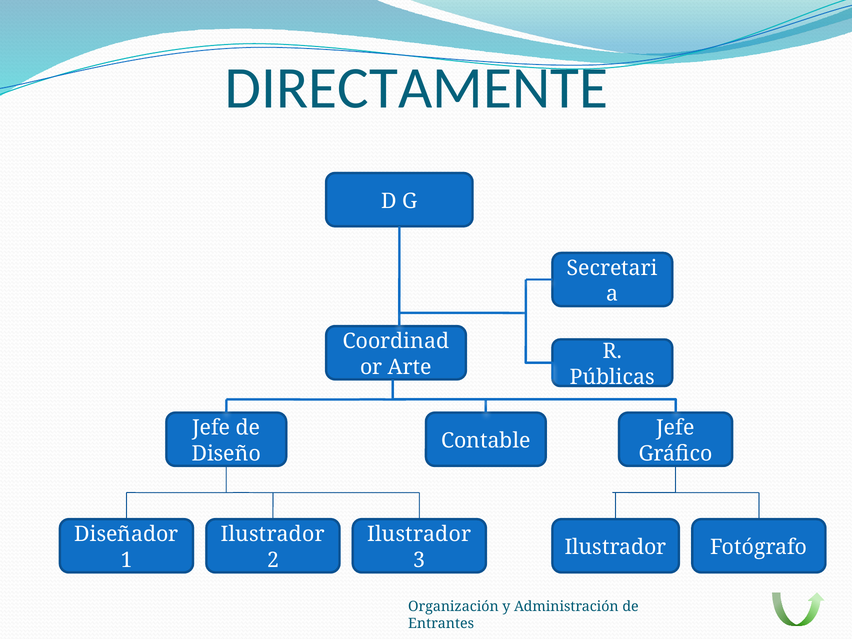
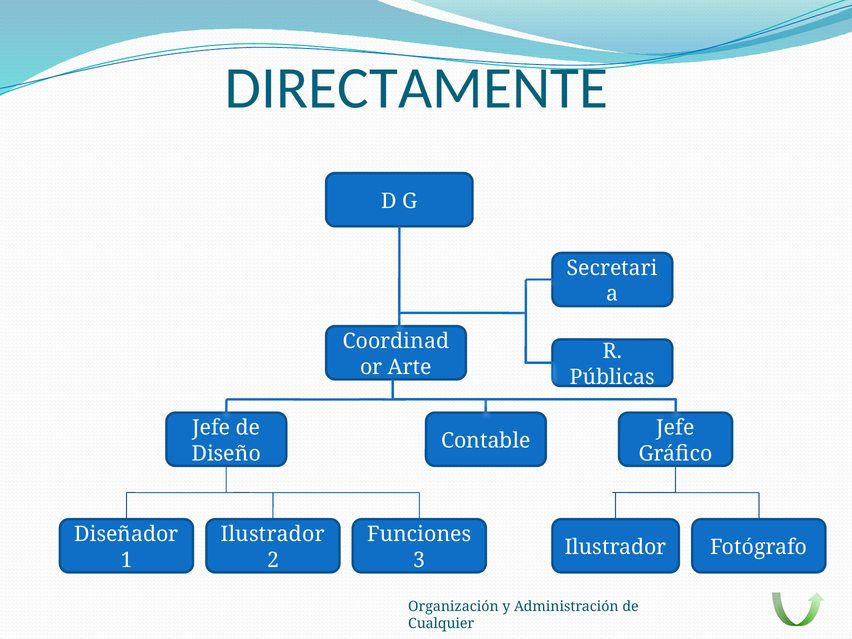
Ilustrador at (419, 534): Ilustrador -> Funciones
Entrantes: Entrantes -> Cualquier
